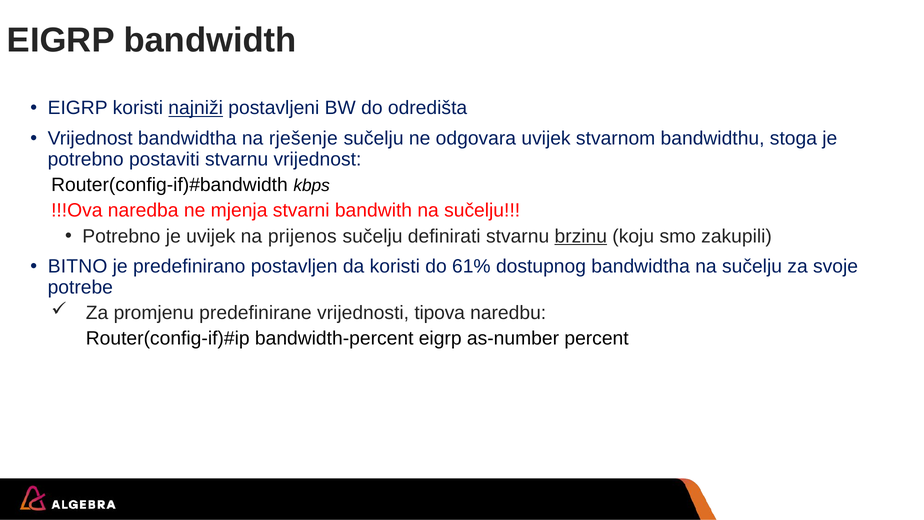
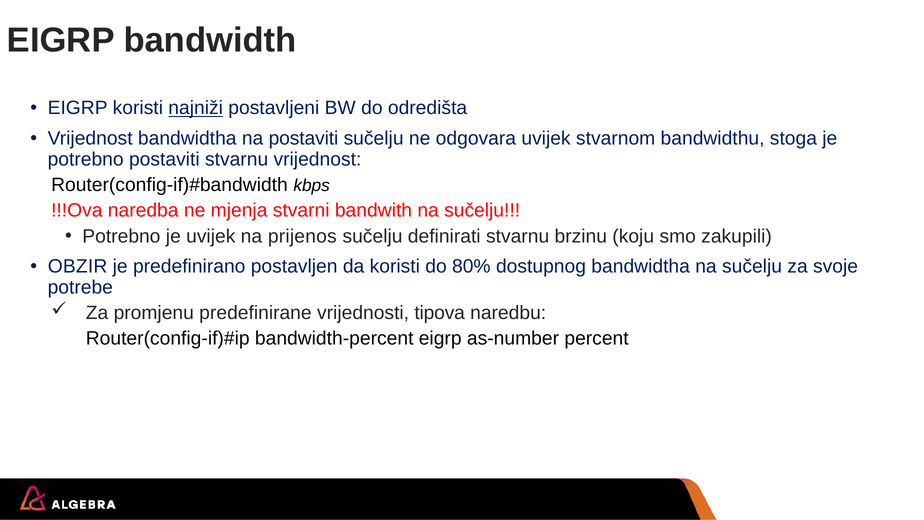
na rješenje: rješenje -> postaviti
brzinu underline: present -> none
BITNO: BITNO -> OBZIR
61%: 61% -> 80%
